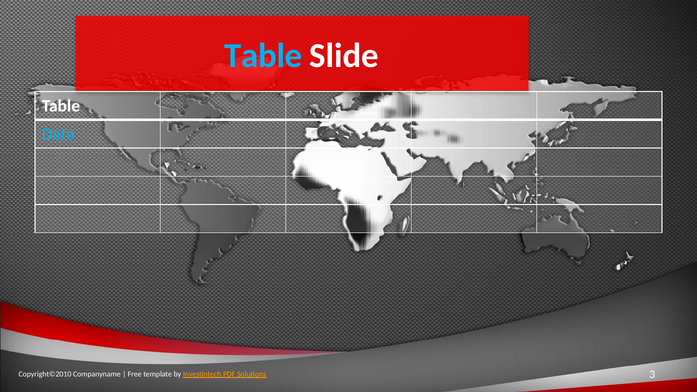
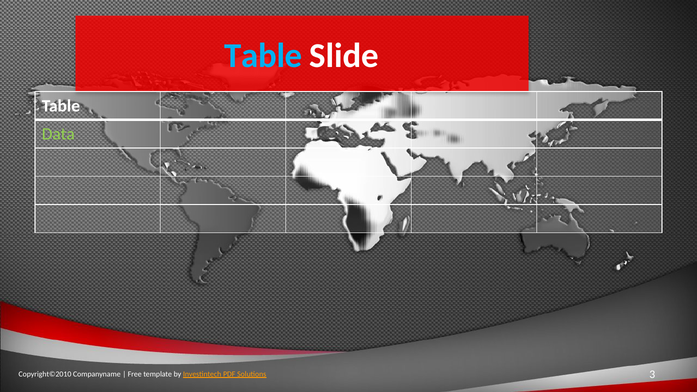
Data colour: light blue -> light green
